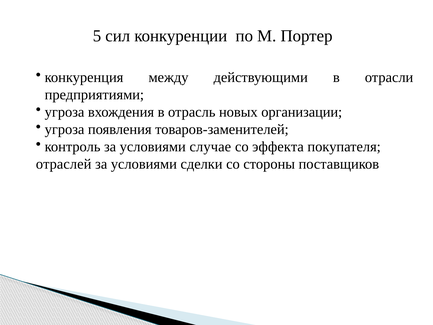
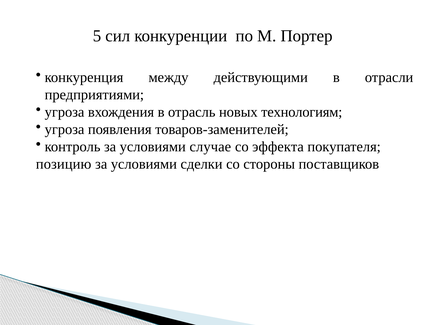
организации: организации -> технологиям
отраслей: отраслей -> позицию
